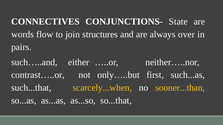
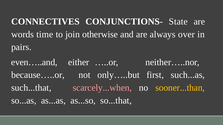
flow: flow -> time
structures: structures -> otherwise
such…..and: such…..and -> even…..and
contrast…..or: contrast…..or -> because…..or
scarcely...when colour: yellow -> pink
